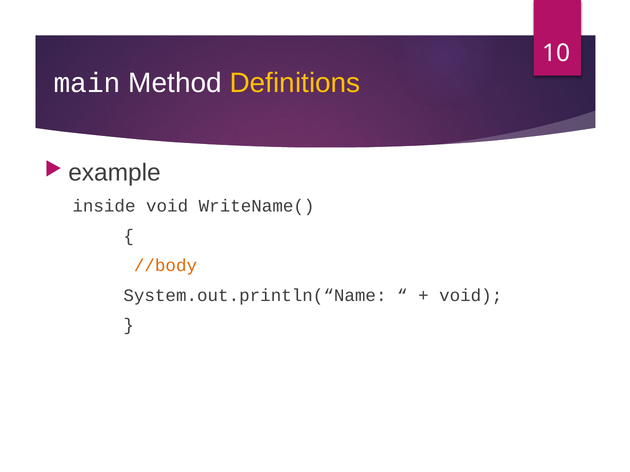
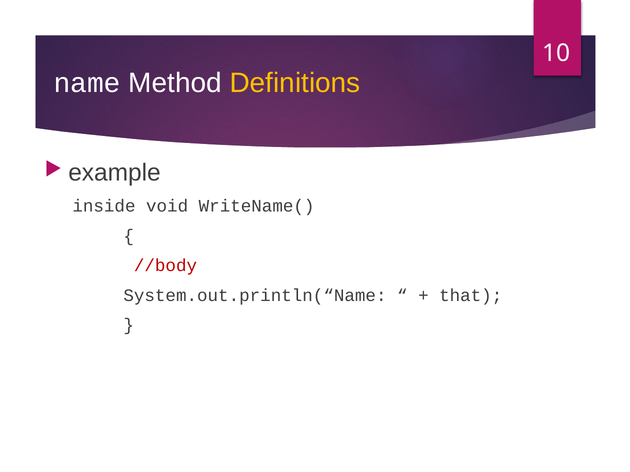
main: main -> name
//body colour: orange -> red
void at (471, 296): void -> that
